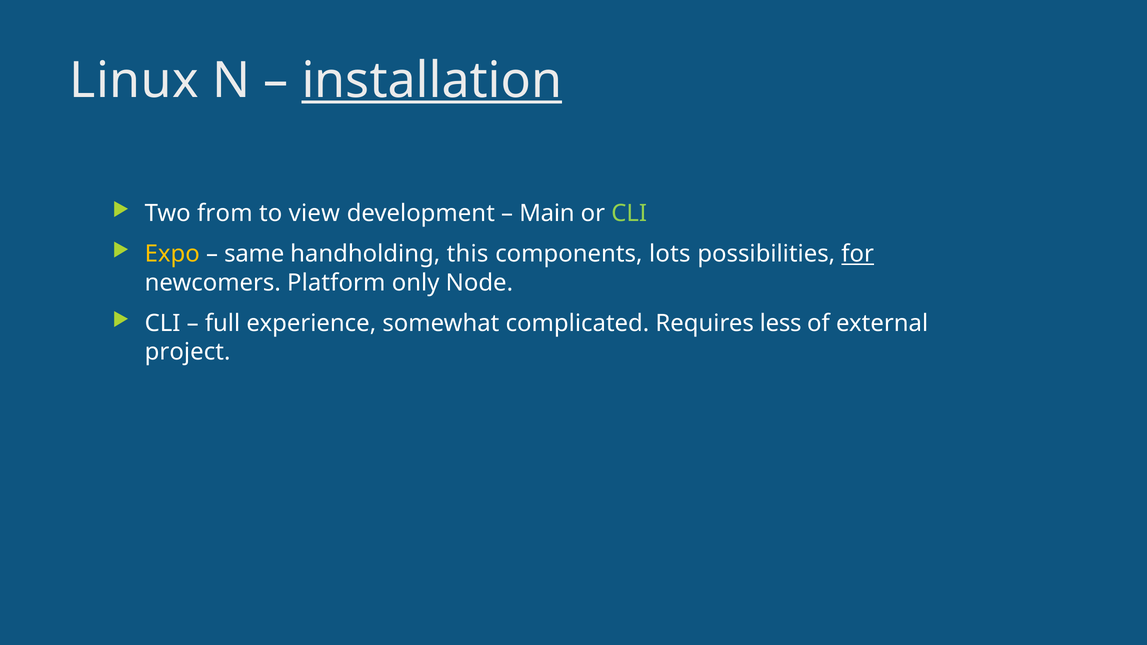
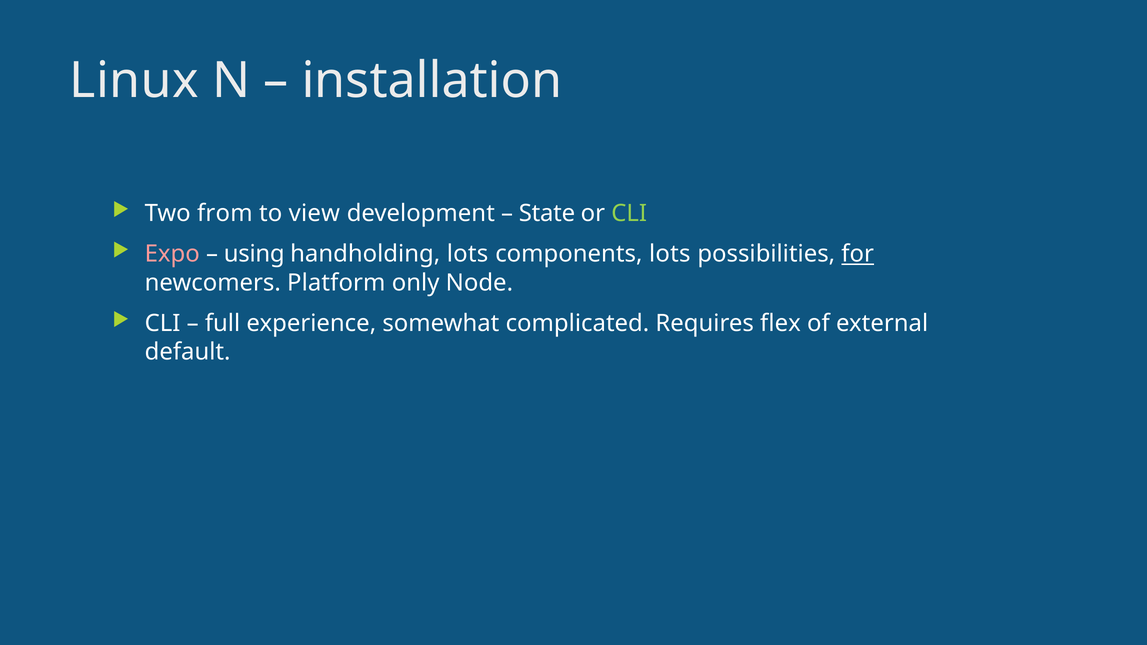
installation underline: present -> none
Main: Main -> State
Expo colour: yellow -> pink
same: same -> using
handholding this: this -> lots
less: less -> flex
project: project -> default
